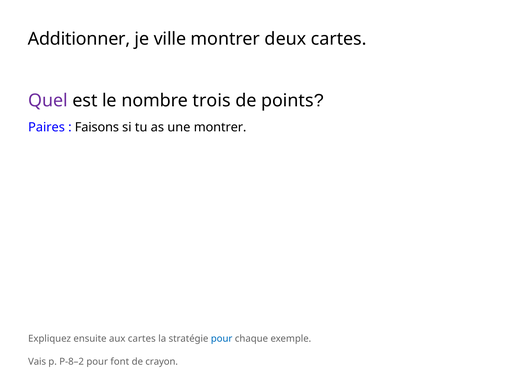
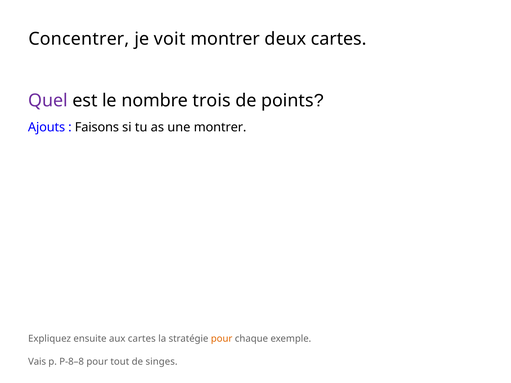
Additionner: Additionner -> Concentrer
ville: ville -> voit
Paires: Paires -> Ajouts
pour at (222, 339) colour: blue -> orange
P-8–2: P-8–2 -> P-8–8
font: font -> tout
crayon: crayon -> singes
